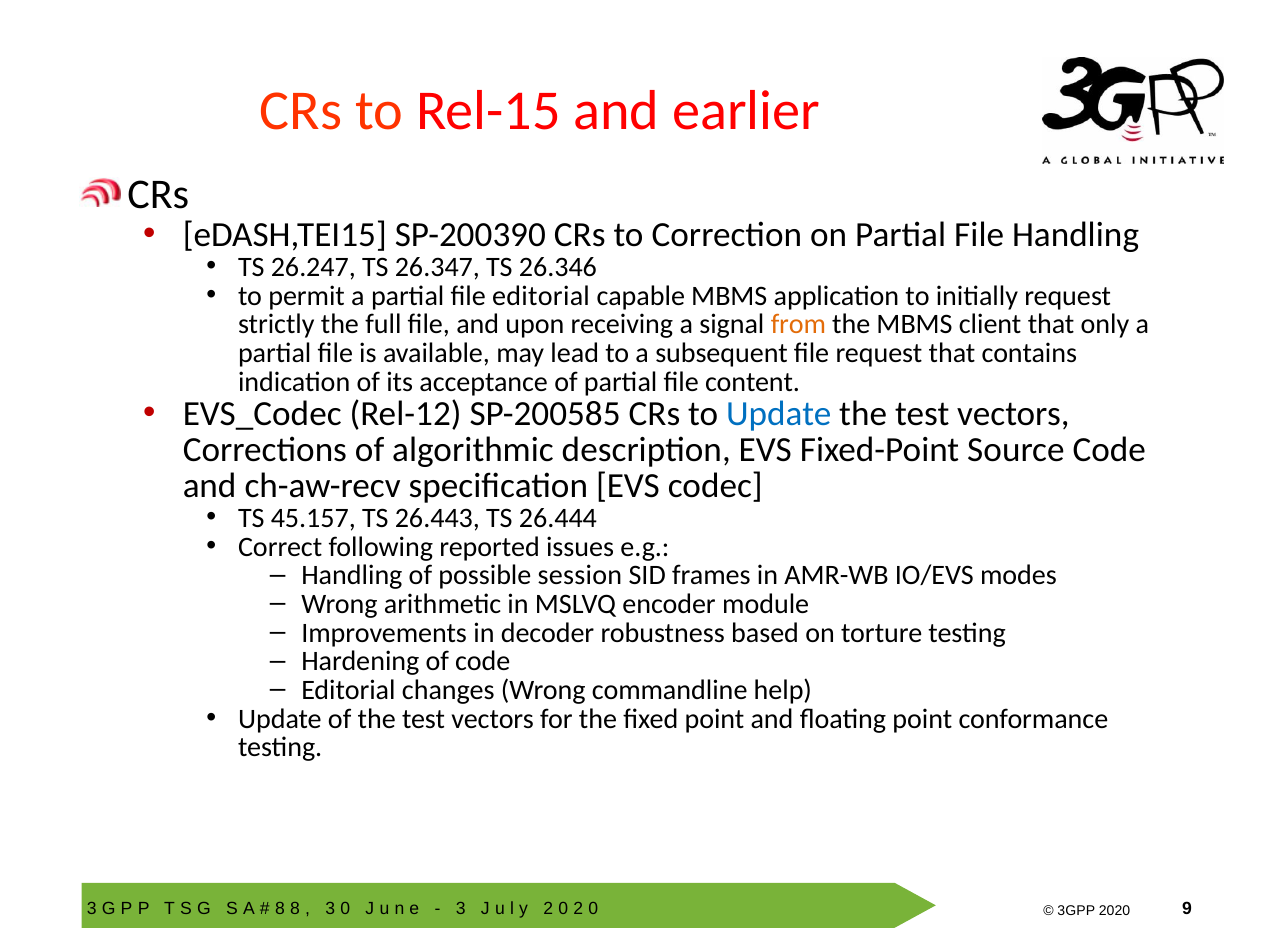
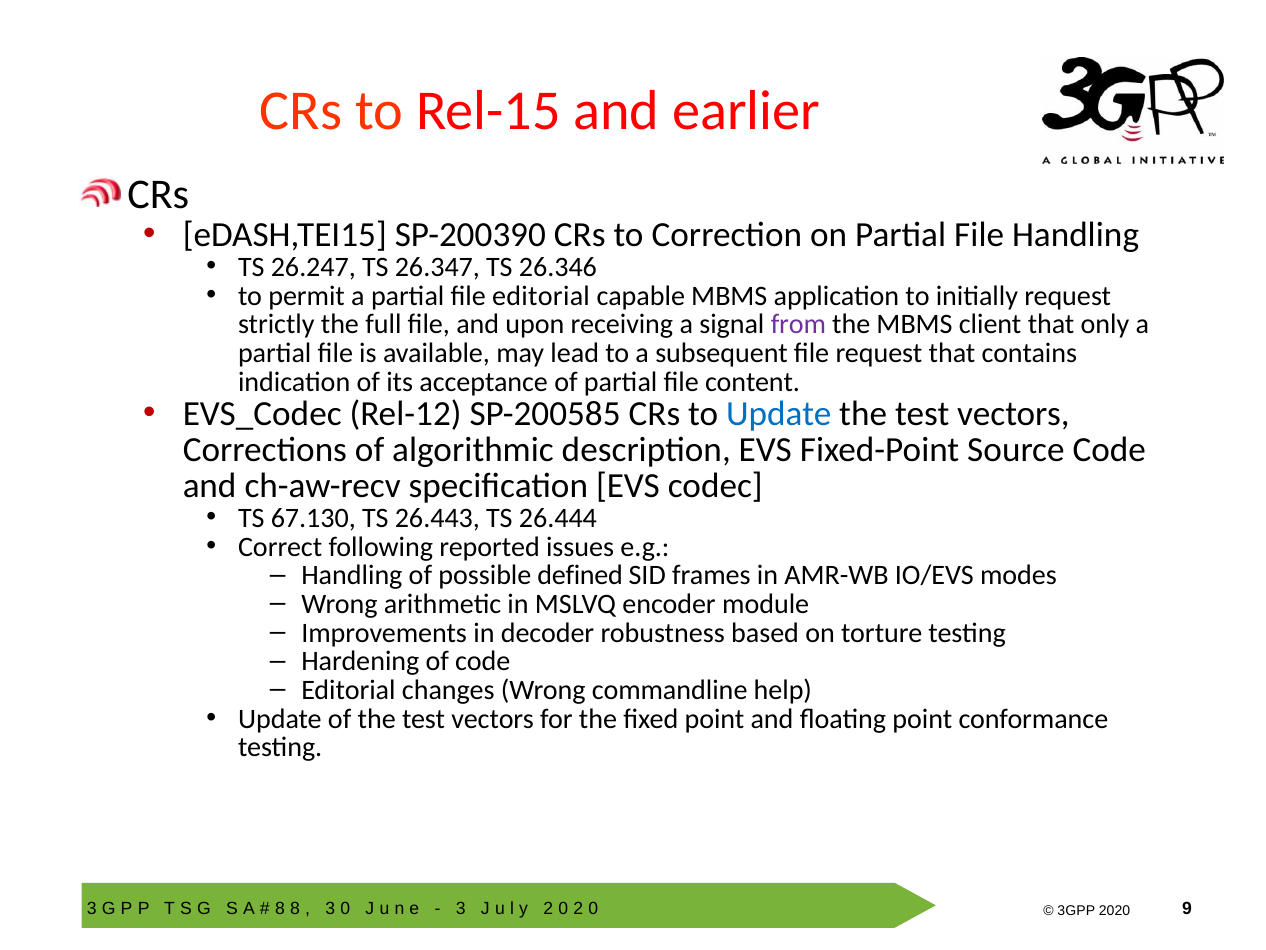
from colour: orange -> purple
45.157: 45.157 -> 67.130
session: session -> defined
